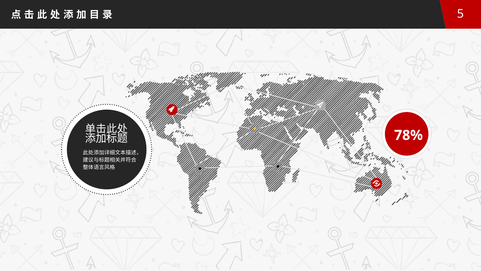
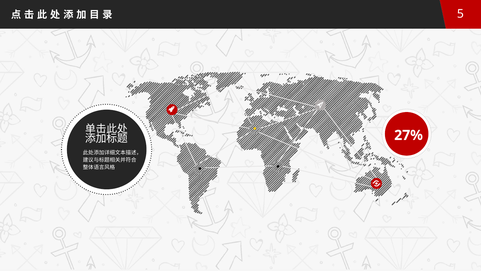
78%: 78% -> 27%
